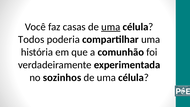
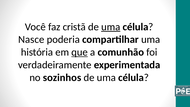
casas: casas -> cristã
Todos: Todos -> Nasce
que underline: none -> present
